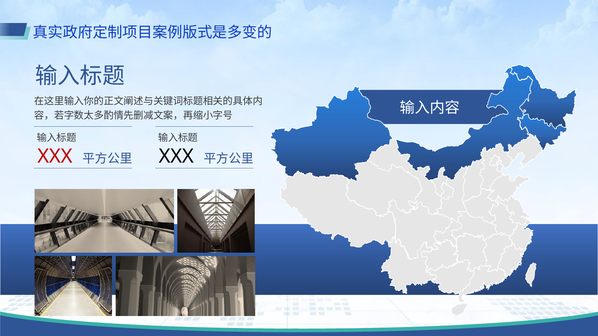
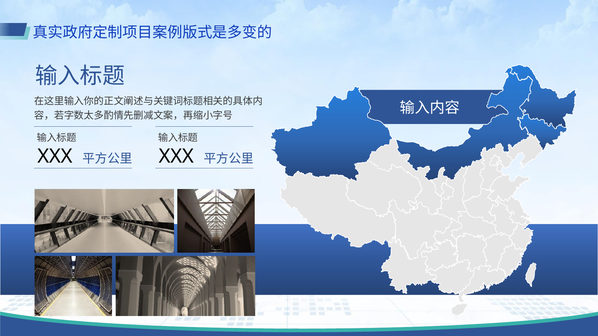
XXX at (55, 156) colour: red -> black
